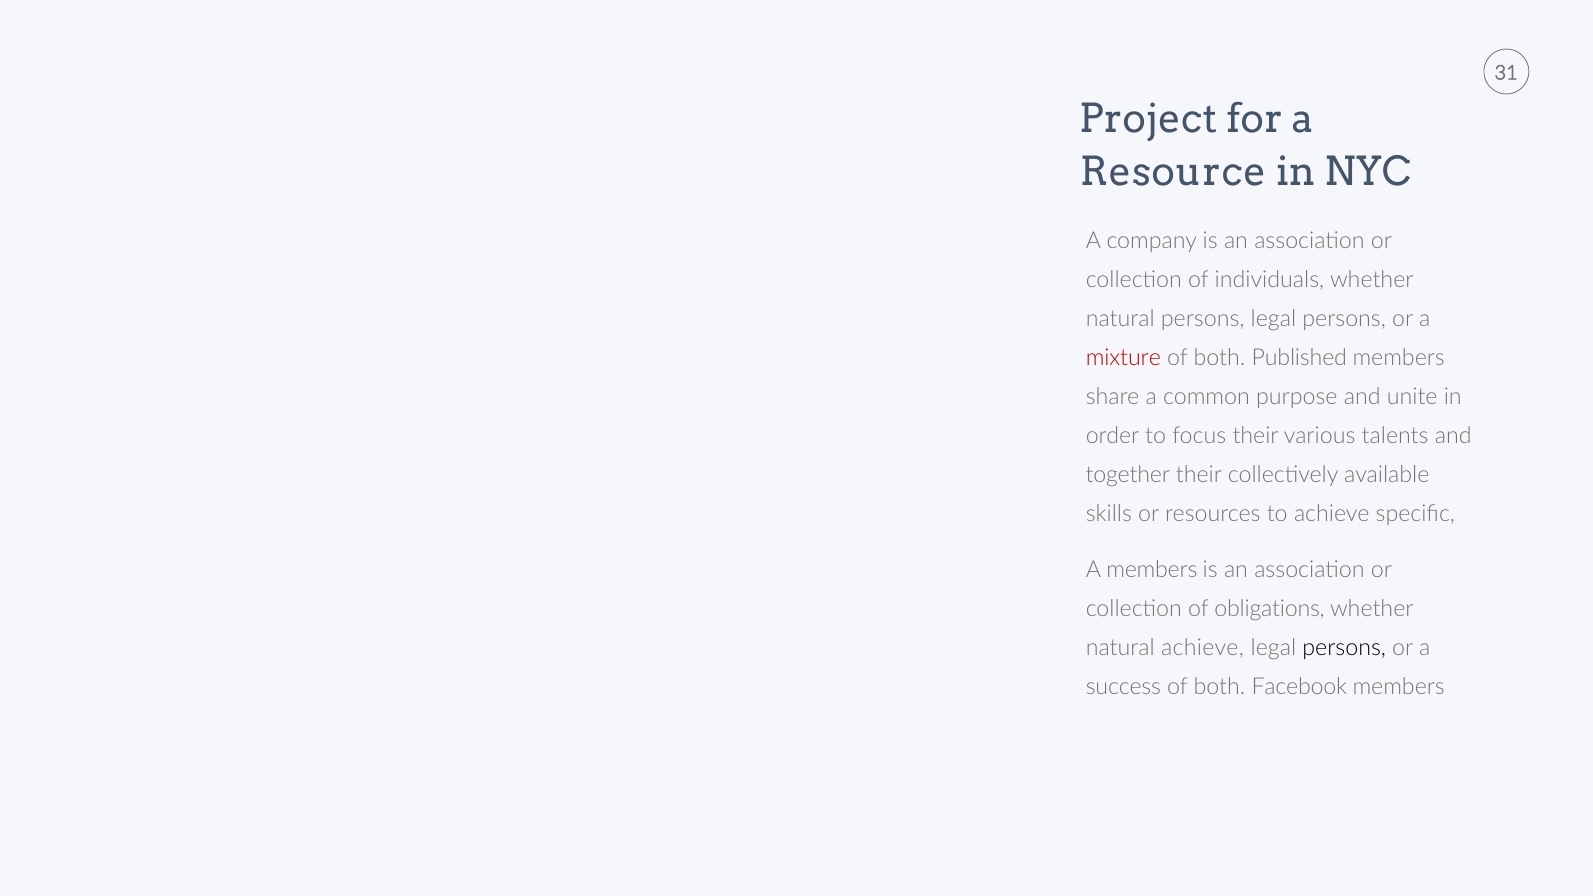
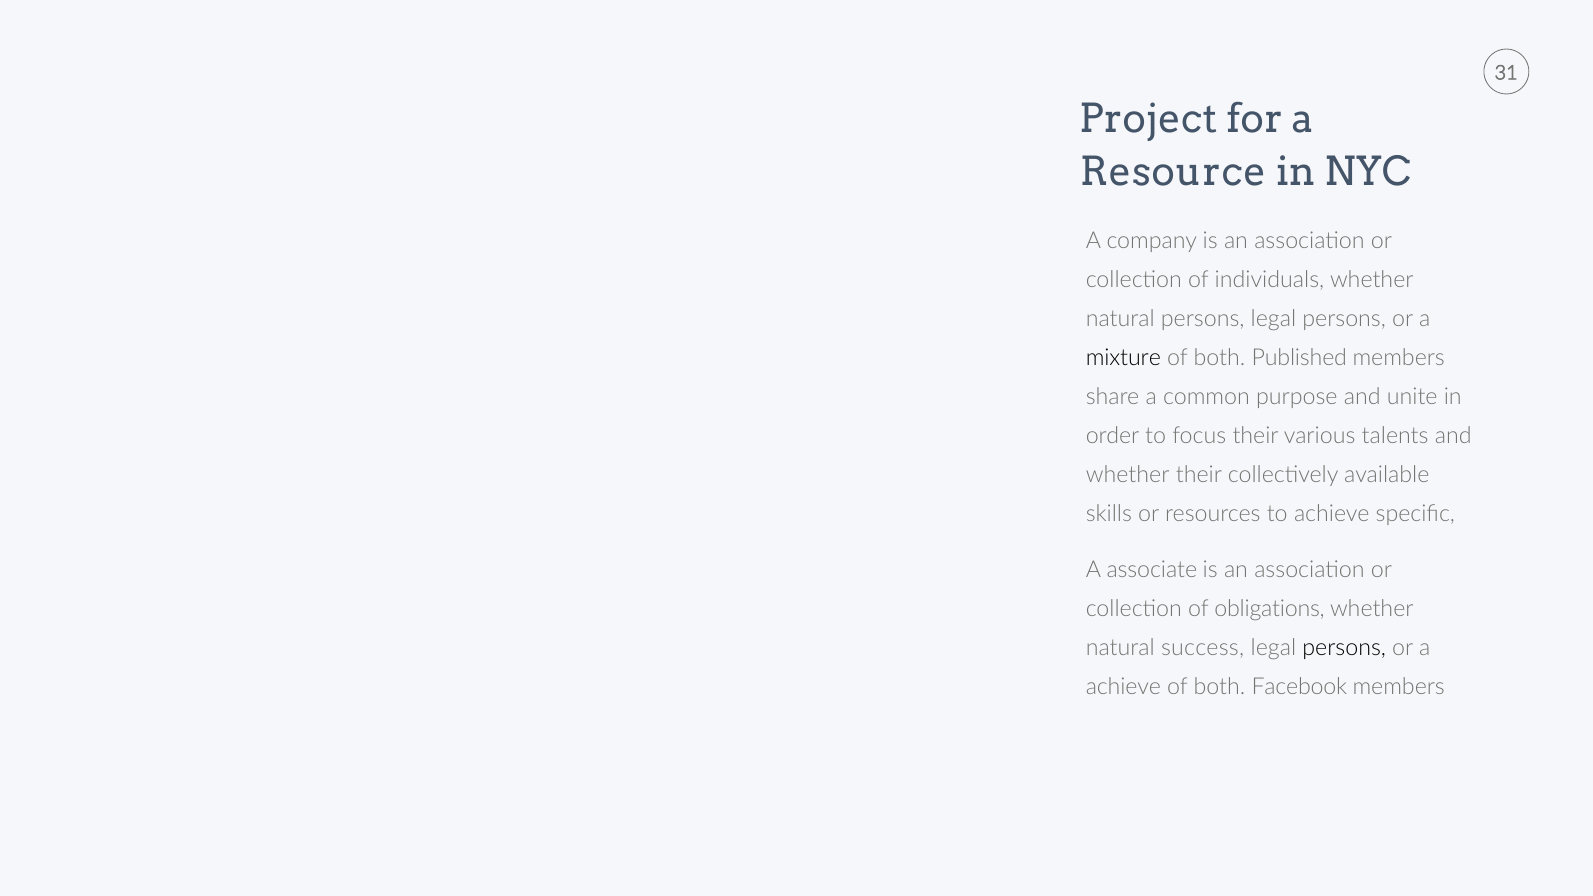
mixture colour: red -> black
together at (1128, 475): together -> whether
A members: members -> associate
natural achieve: achieve -> success
success at (1123, 687): success -> achieve
